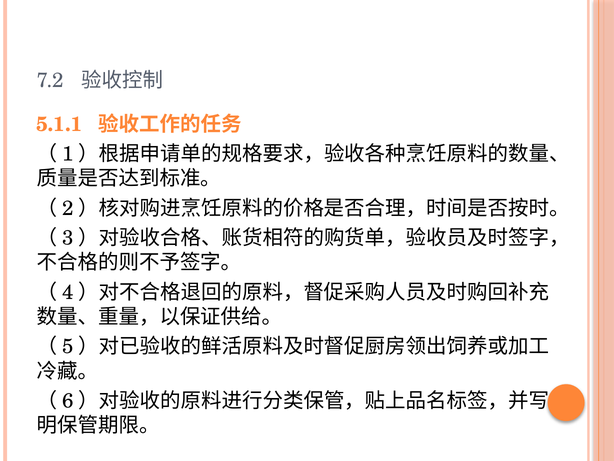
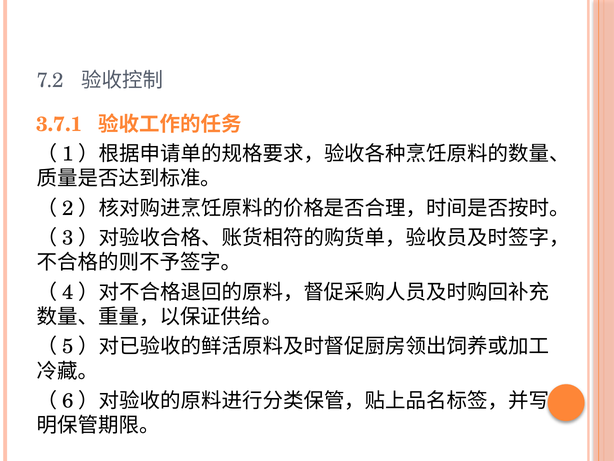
5.1.1: 5.1.1 -> 3.7.1
